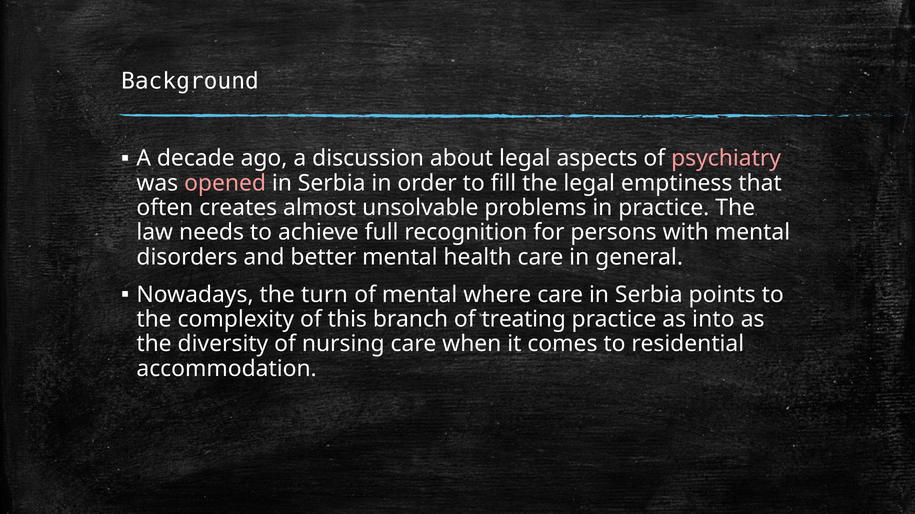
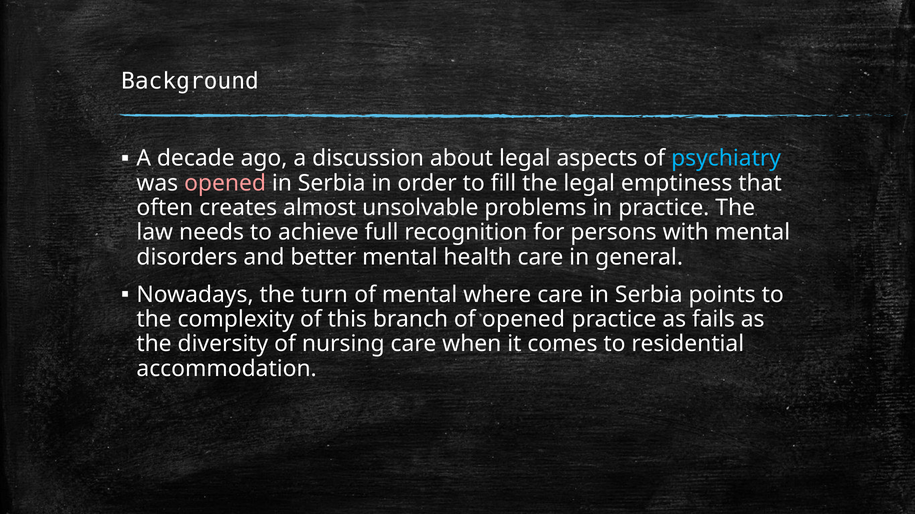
psychiatry colour: pink -> light blue
of treating: treating -> opened
into: into -> fails
